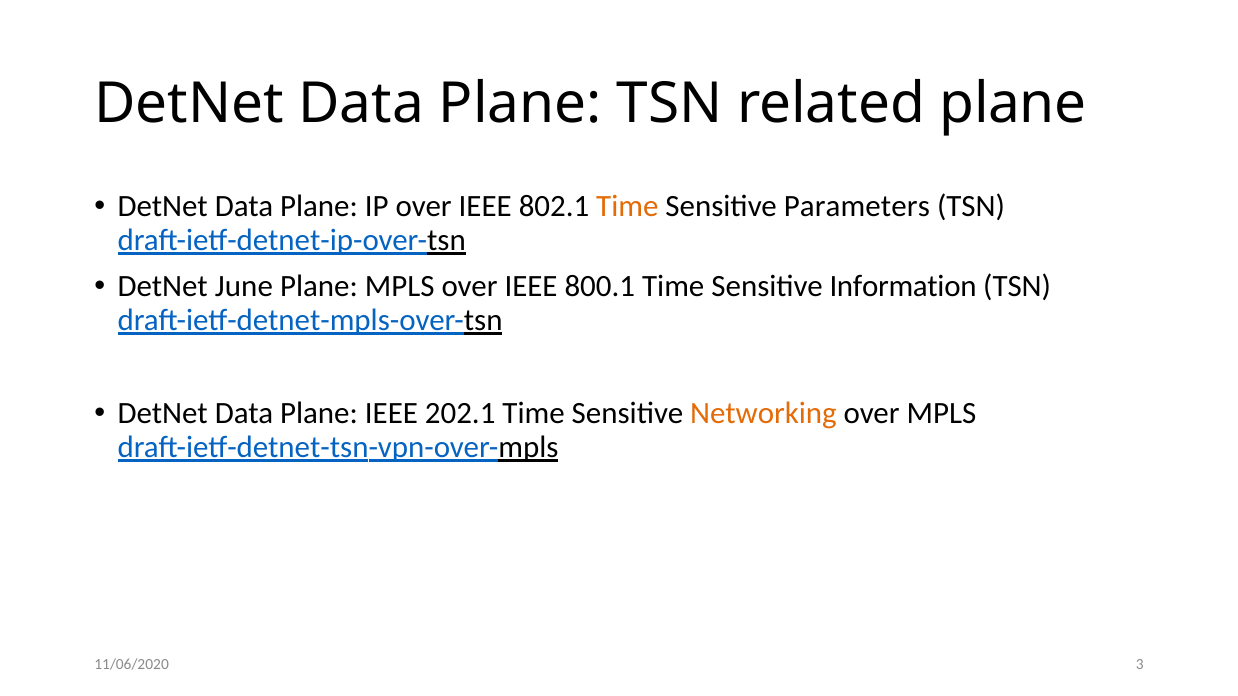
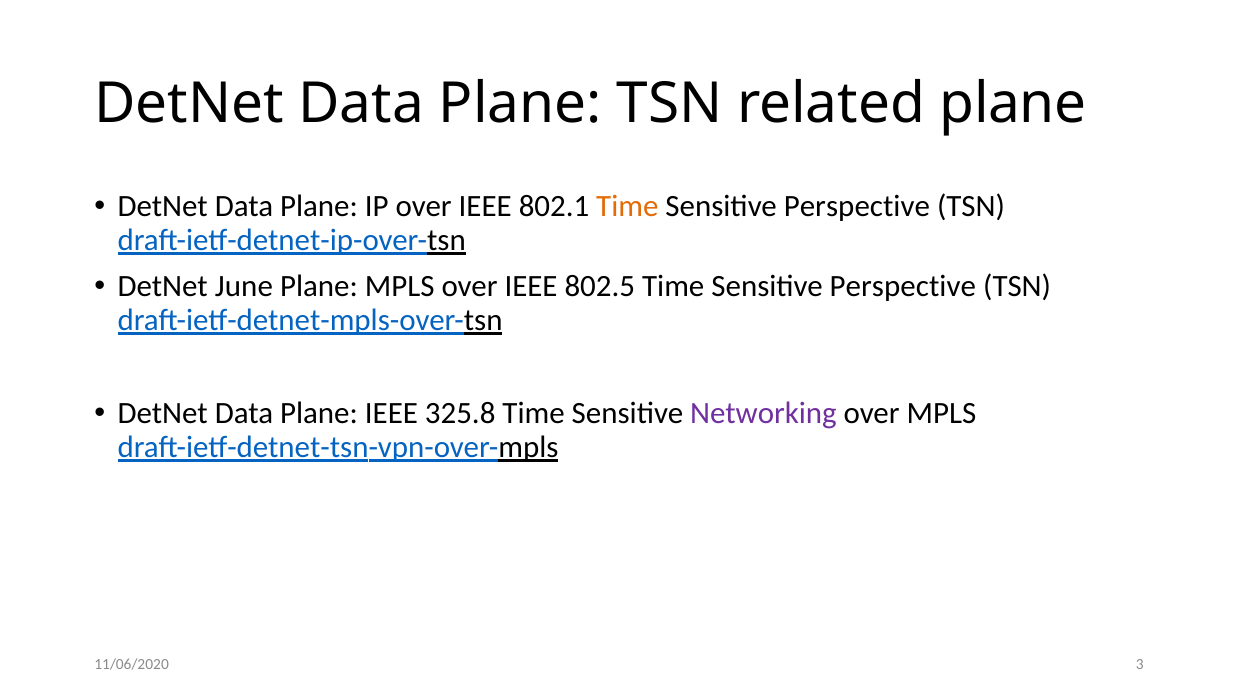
Parameters at (857, 207): Parameters -> Perspective
800.1: 800.1 -> 802.5
Information at (903, 287): Information -> Perspective
202.1: 202.1 -> 325.8
Networking colour: orange -> purple
